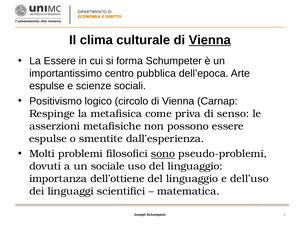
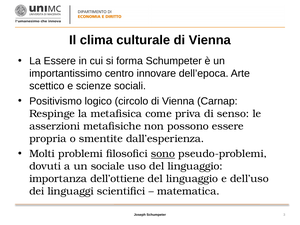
Vienna at (210, 40) underline: present -> none
pubblica: pubblica -> innovare
espulse at (47, 86): espulse -> scettico
espulse at (48, 139): espulse -> propria
